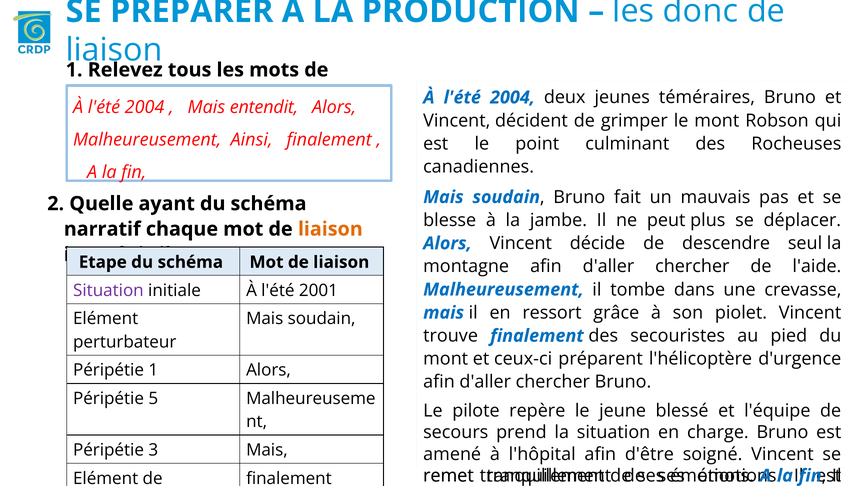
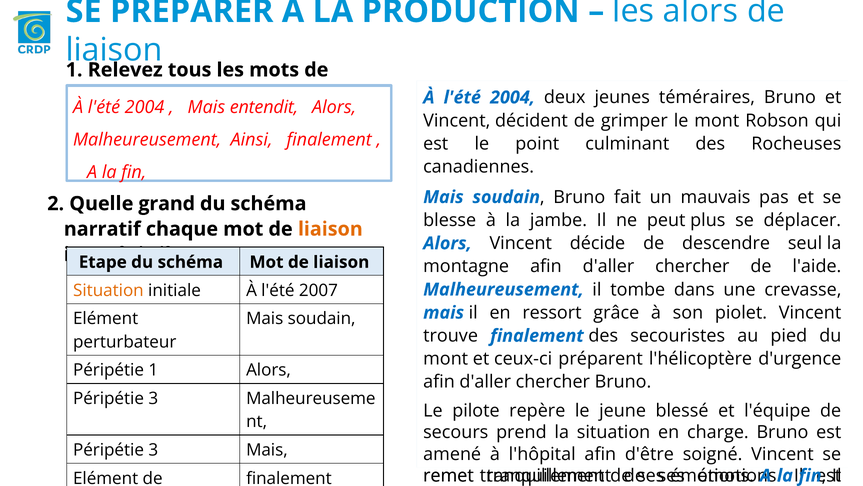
les donc: donc -> alors
ayant: ayant -> grand
Situation at (108, 290) colour: purple -> orange
2001: 2001 -> 2007
5 at (153, 398): 5 -> 3
